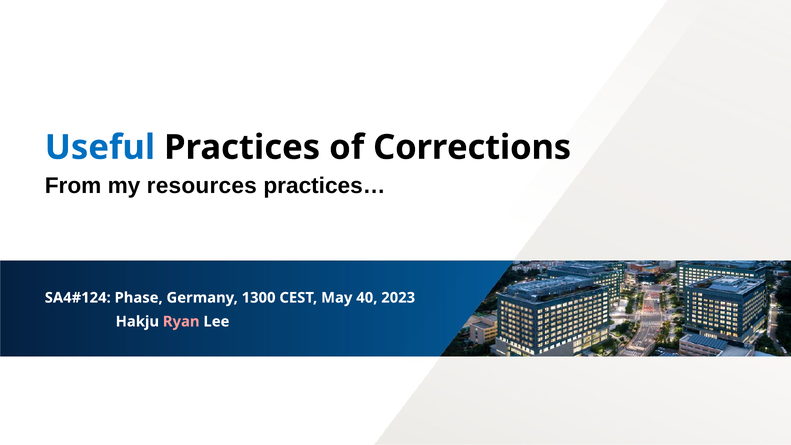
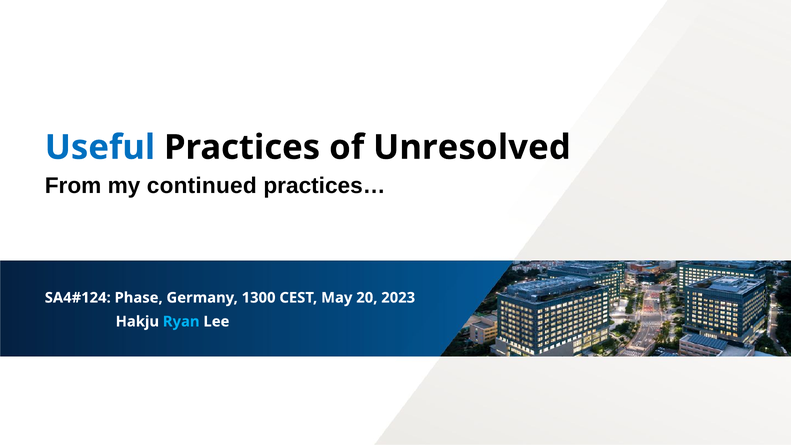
Corrections: Corrections -> Unresolved
resources: resources -> continued
40: 40 -> 20
Ryan colour: pink -> light blue
